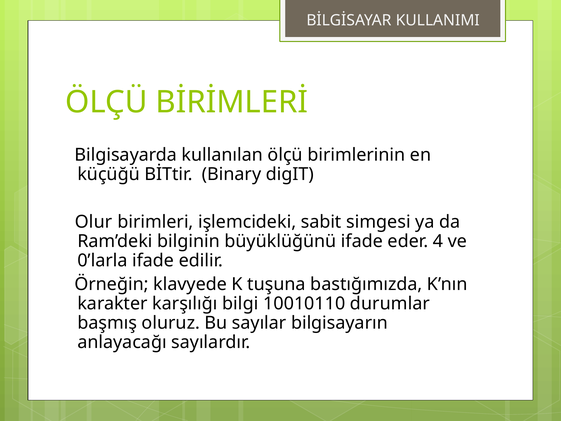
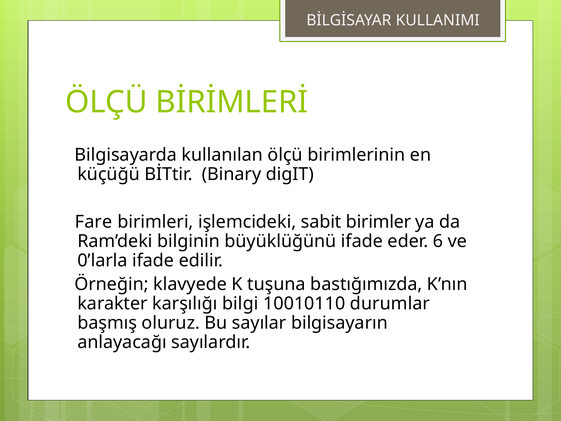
Olur: Olur -> Fare
simgesi: simgesi -> birimler
4: 4 -> 6
